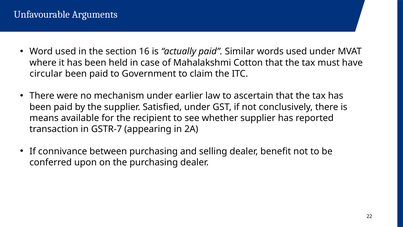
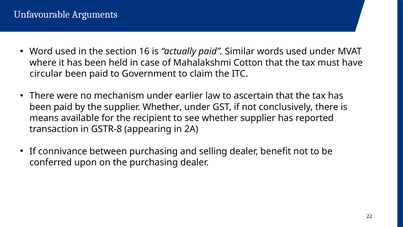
supplier Satisfied: Satisfied -> Whether
GSTR-7: GSTR-7 -> GSTR-8
